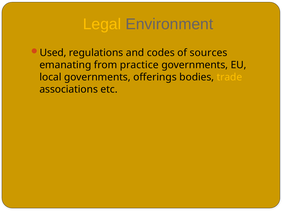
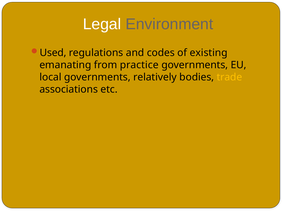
Legal colour: yellow -> white
sources: sources -> existing
offerings: offerings -> relatively
